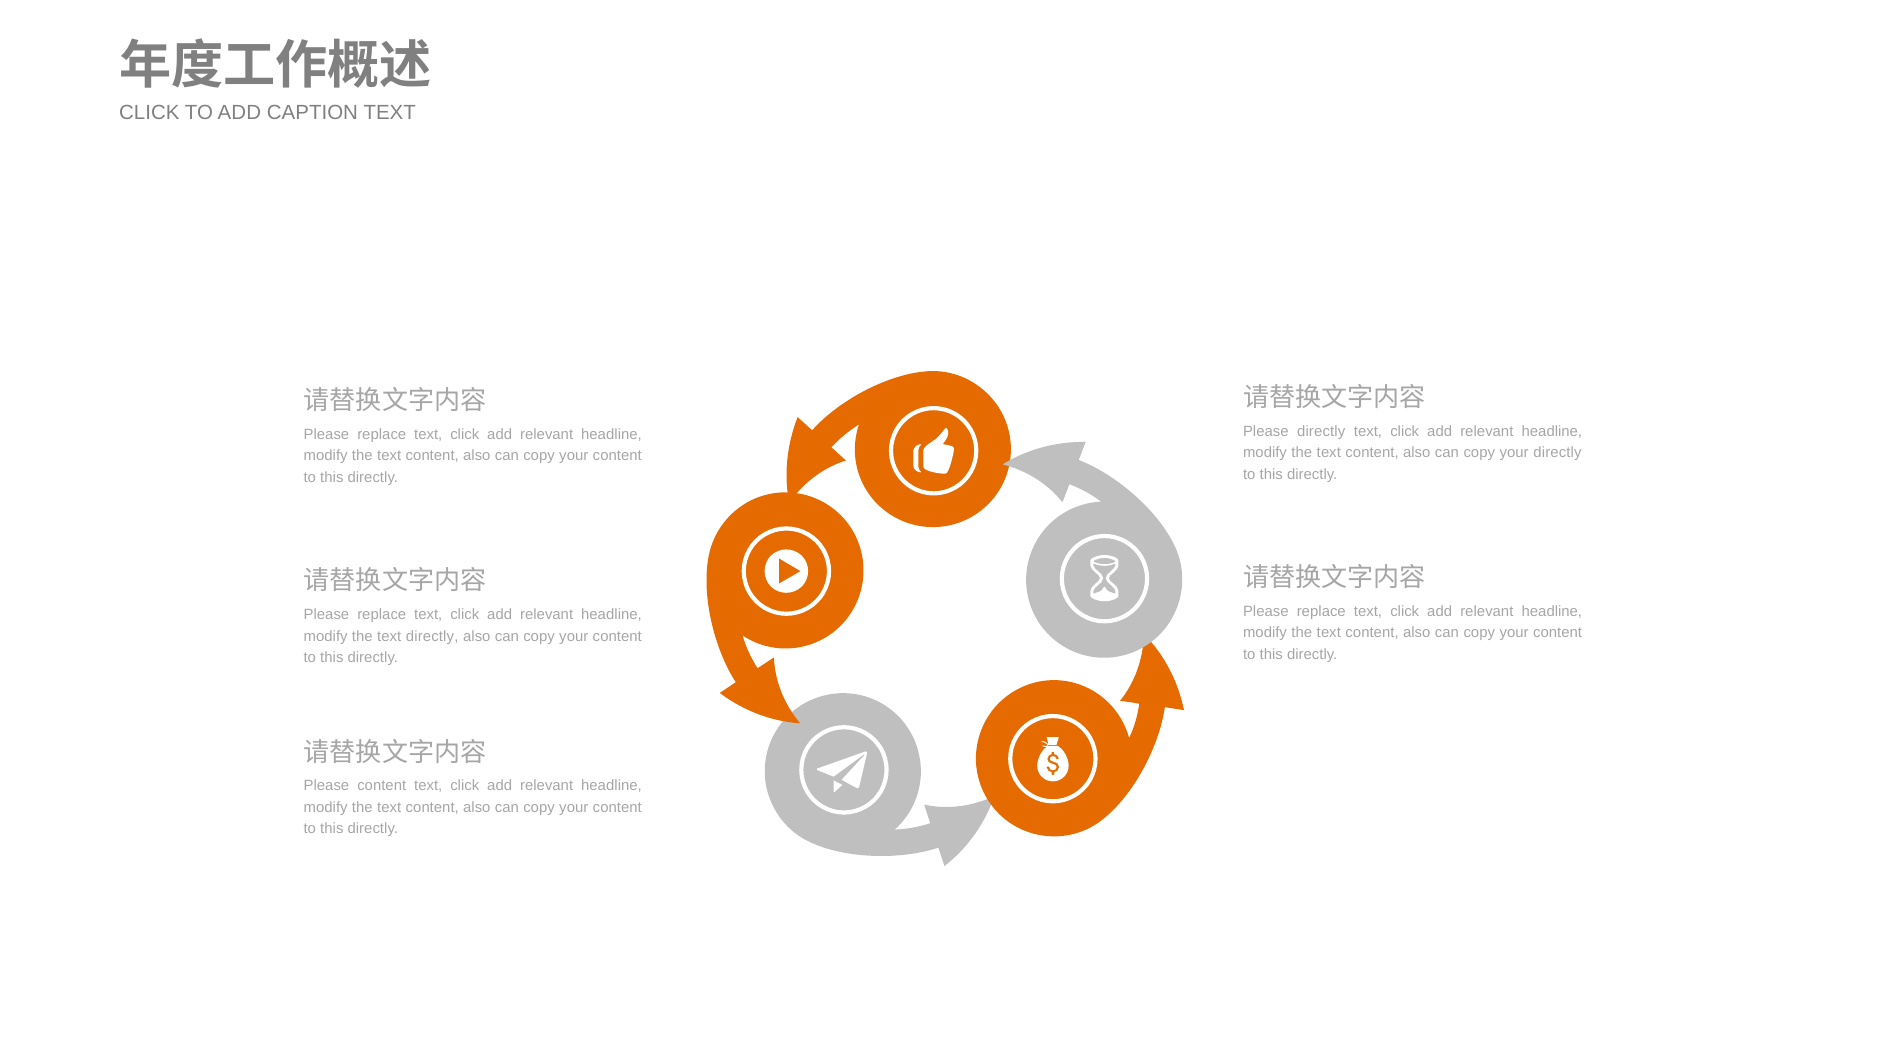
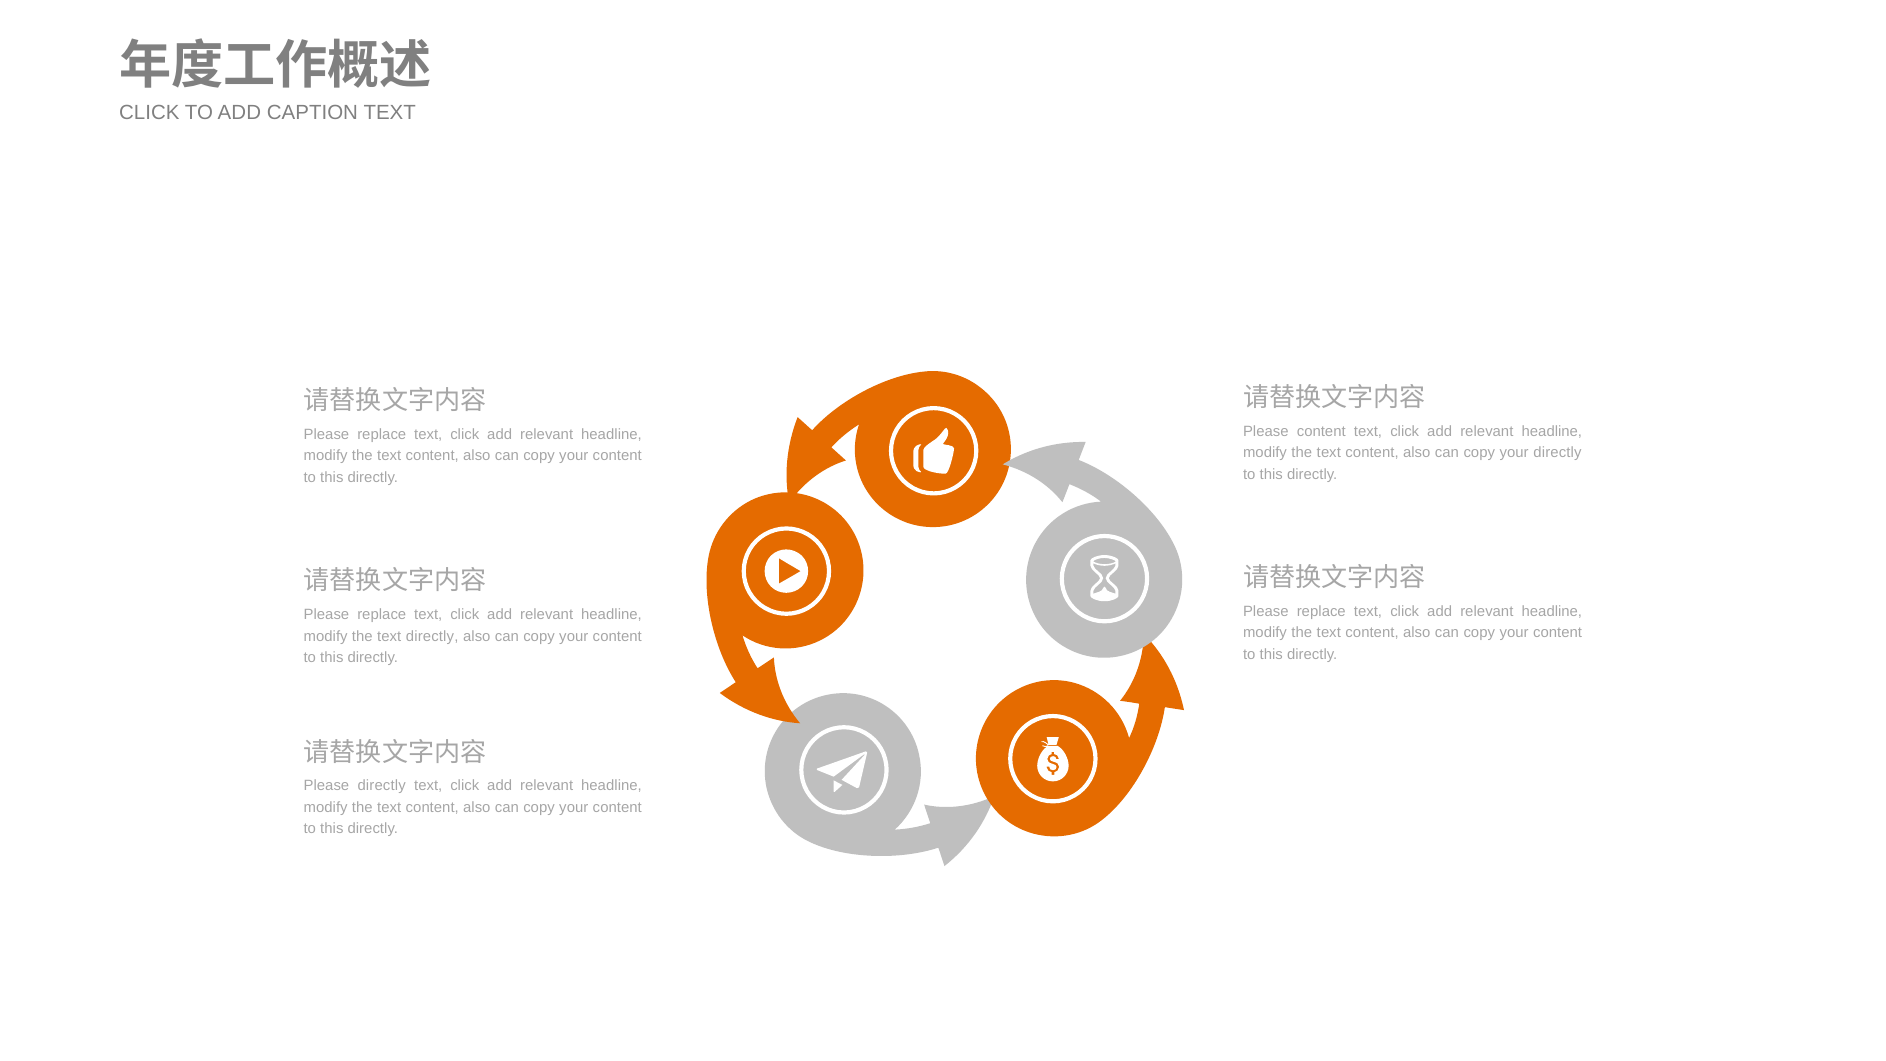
Please directly: directly -> content
Please content: content -> directly
